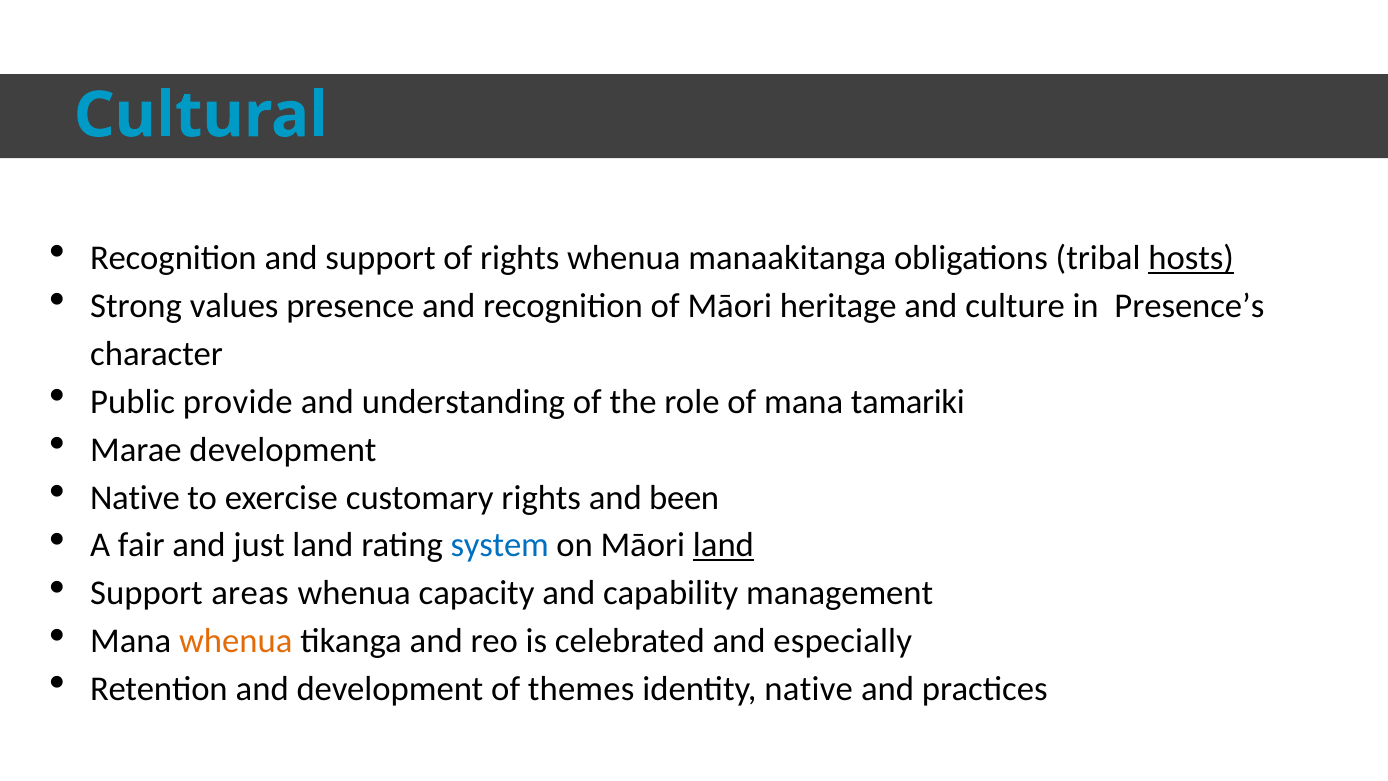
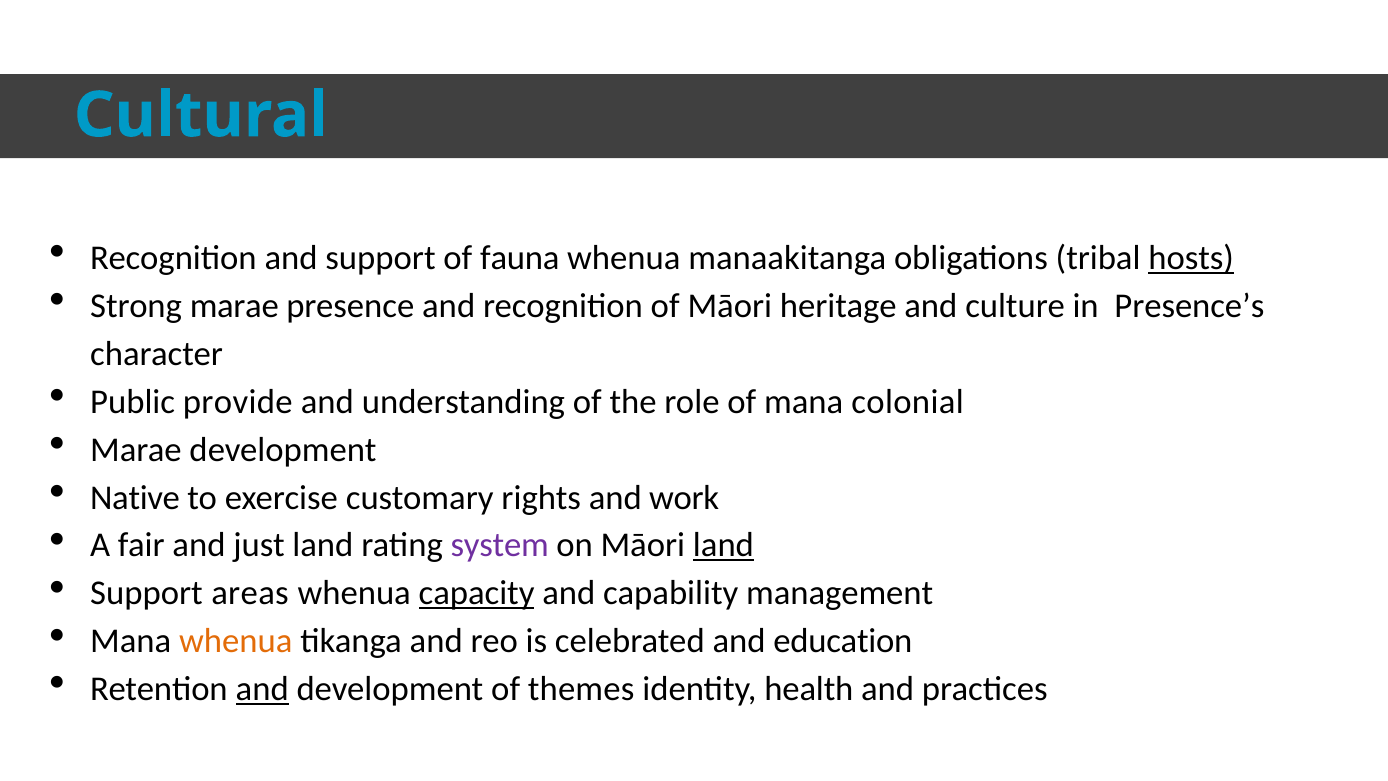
of rights: rights -> fauna
Strong values: values -> marae
tamariki: tamariki -> colonial
been: been -> work
system colour: blue -> purple
capacity underline: none -> present
especially: especially -> education
and at (262, 689) underline: none -> present
identity native: native -> health
